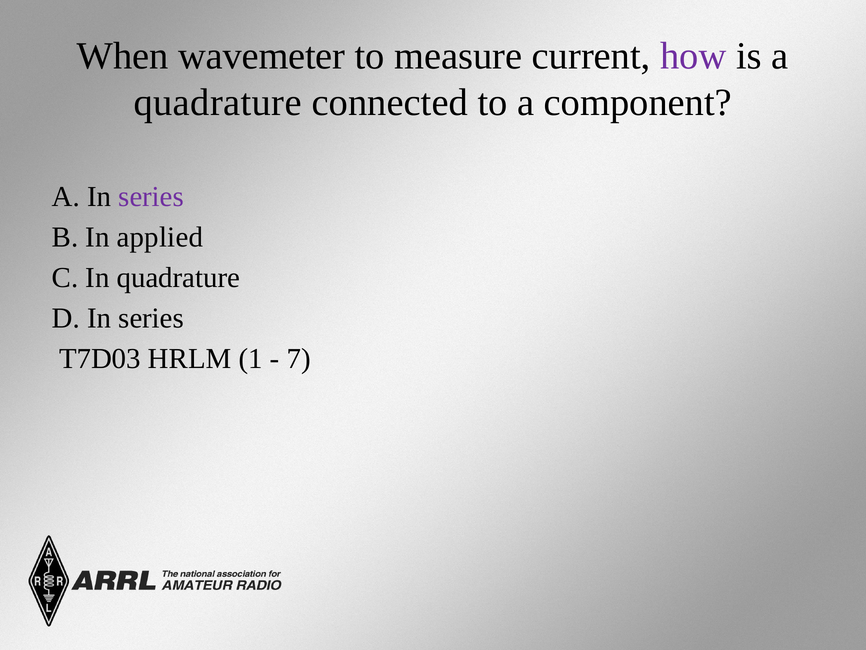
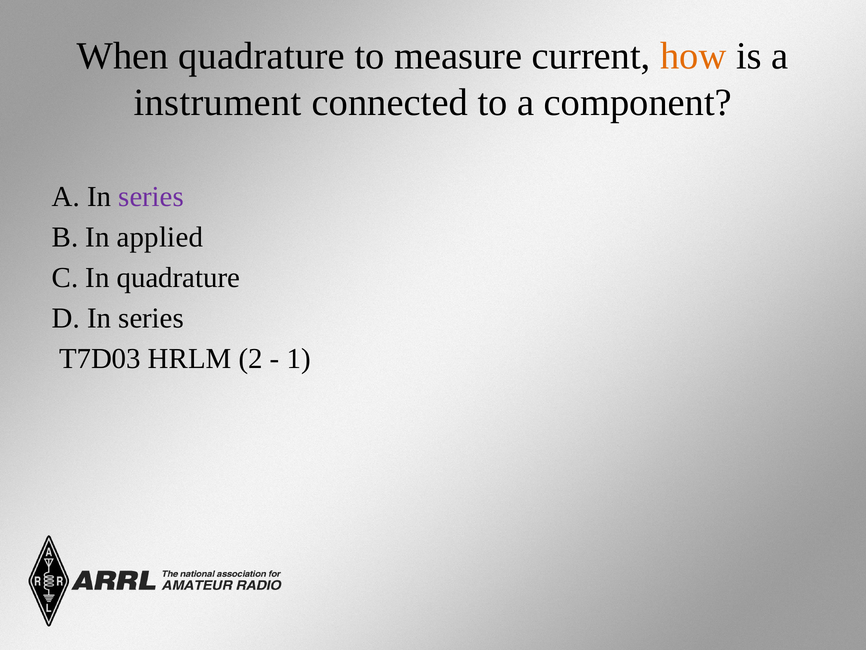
When wavemeter: wavemeter -> quadrature
how colour: purple -> orange
quadrature at (218, 102): quadrature -> instrument
1: 1 -> 2
7: 7 -> 1
